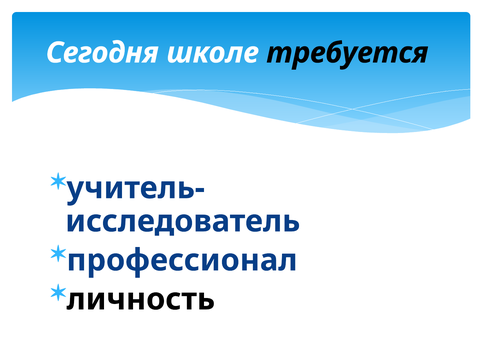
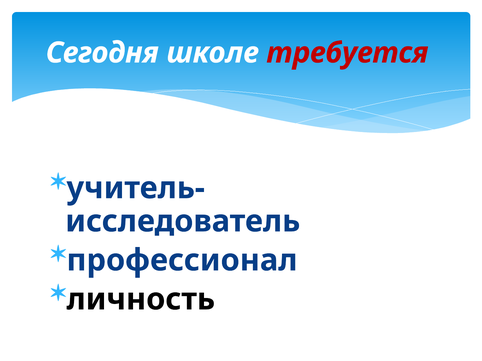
требуется colour: black -> red
